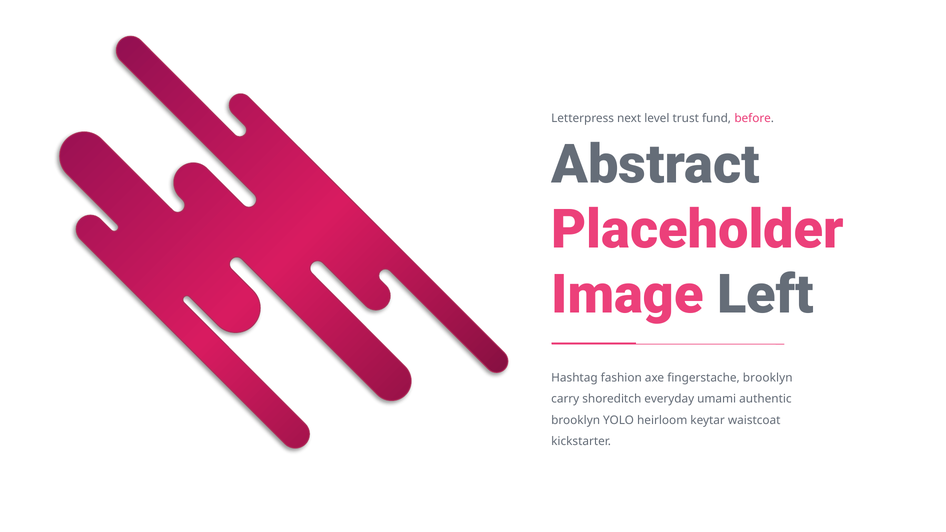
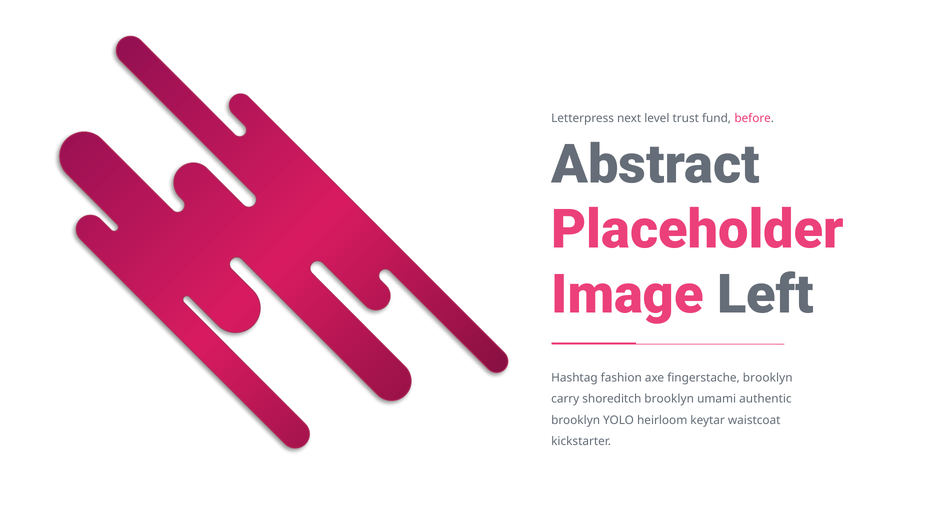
shoreditch everyday: everyday -> brooklyn
